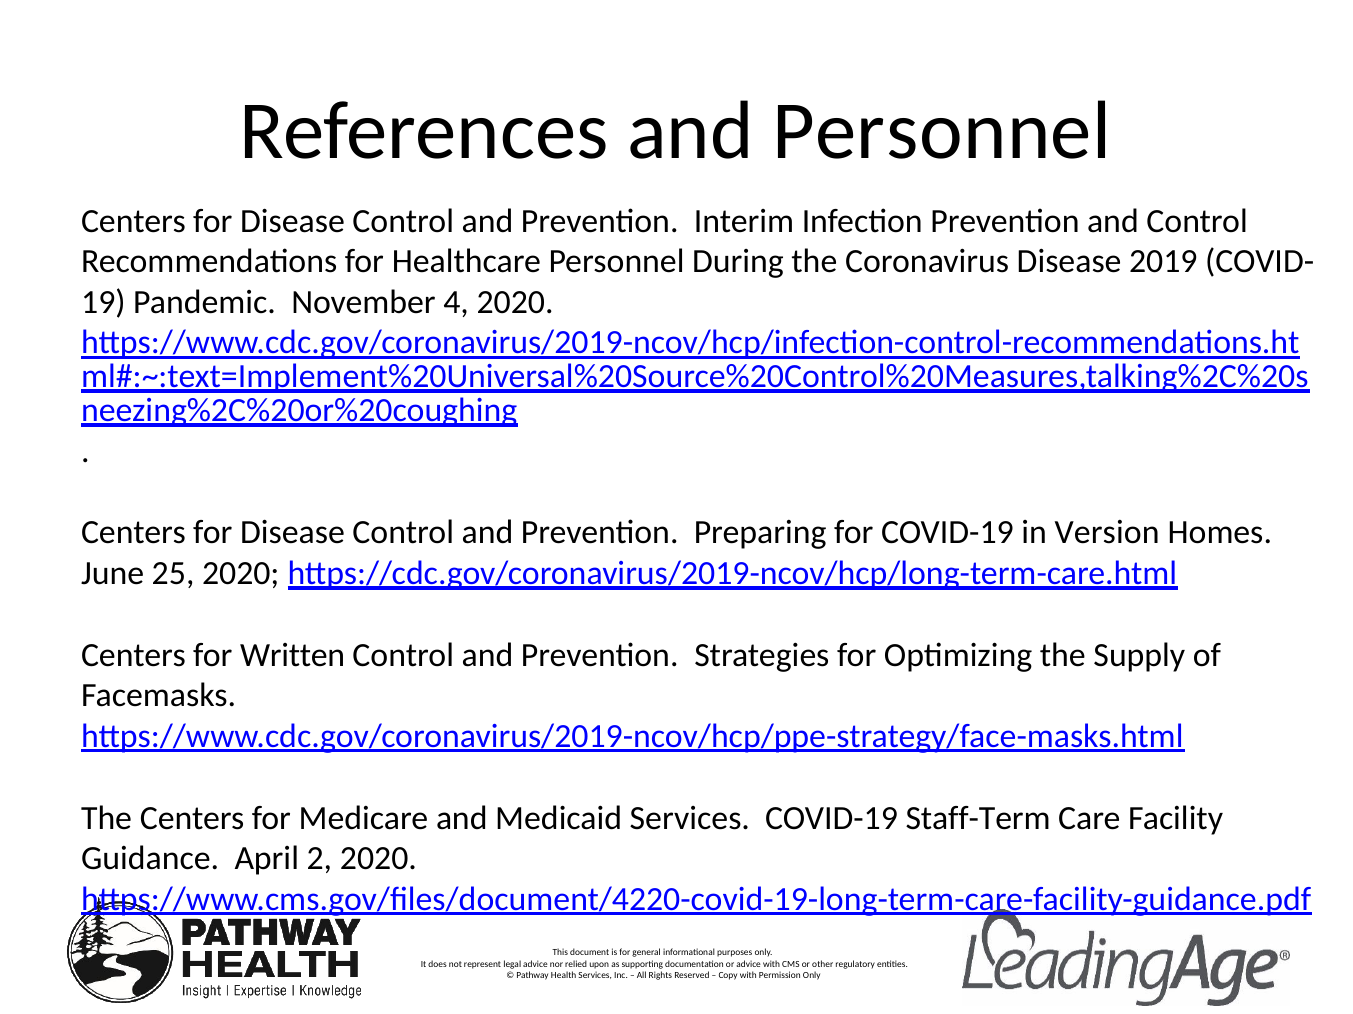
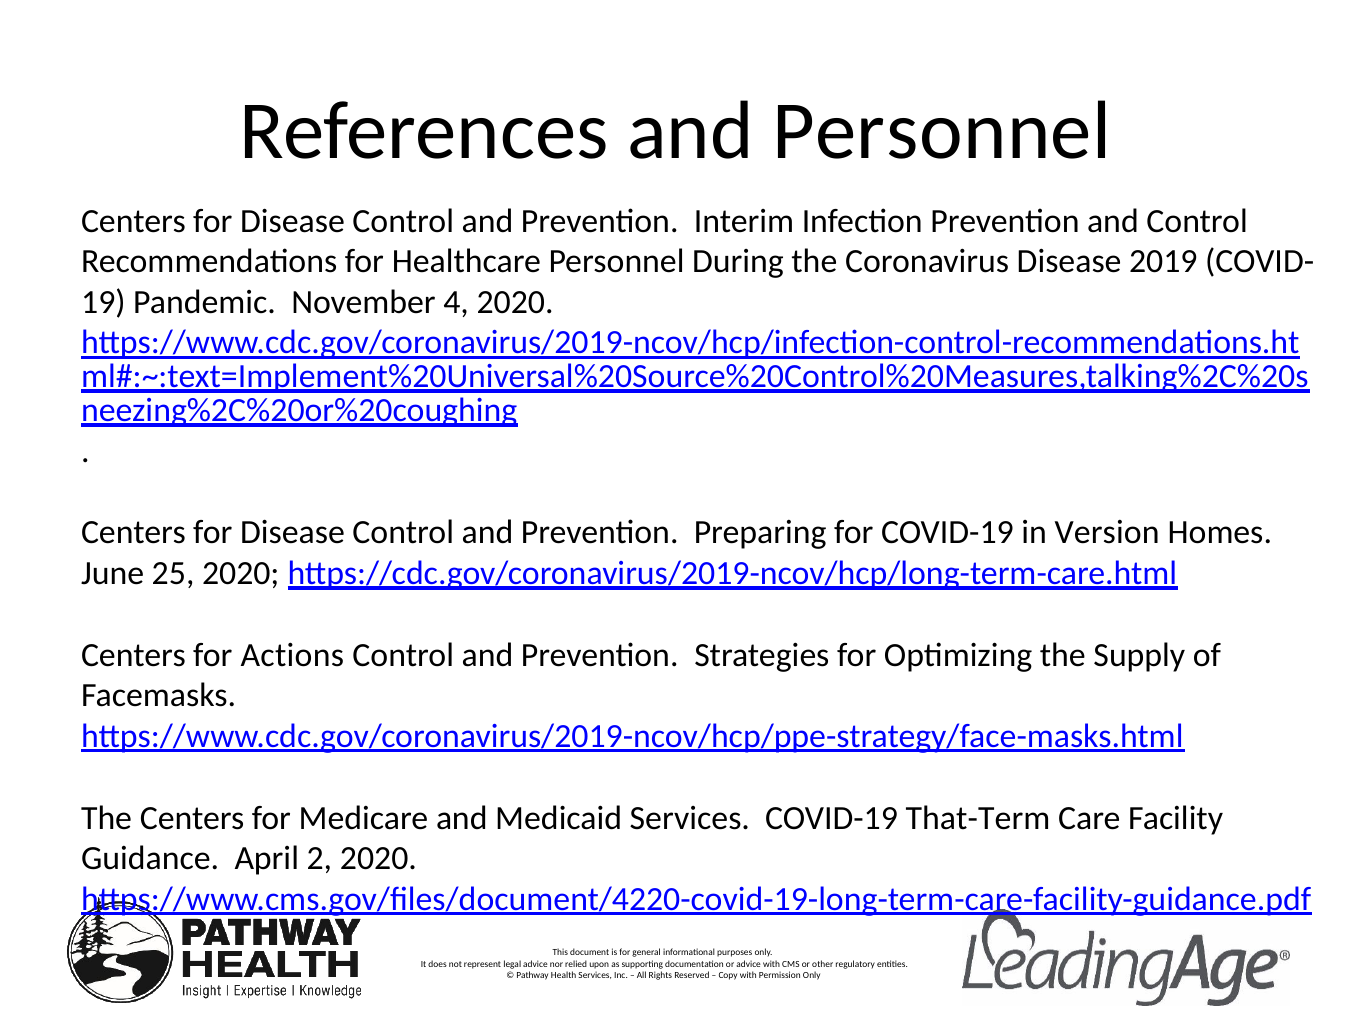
Written: Written -> Actions
Staff-Term: Staff-Term -> That-Term
